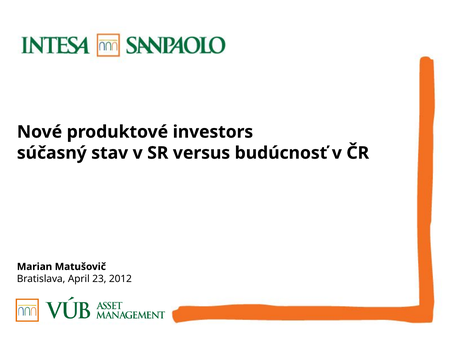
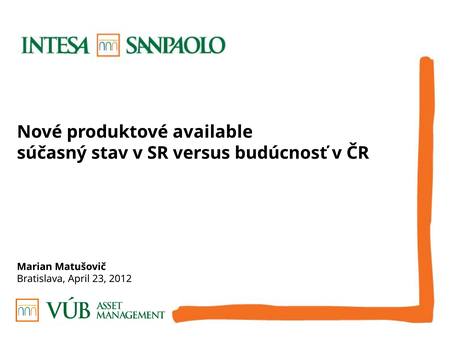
investors: investors -> available
